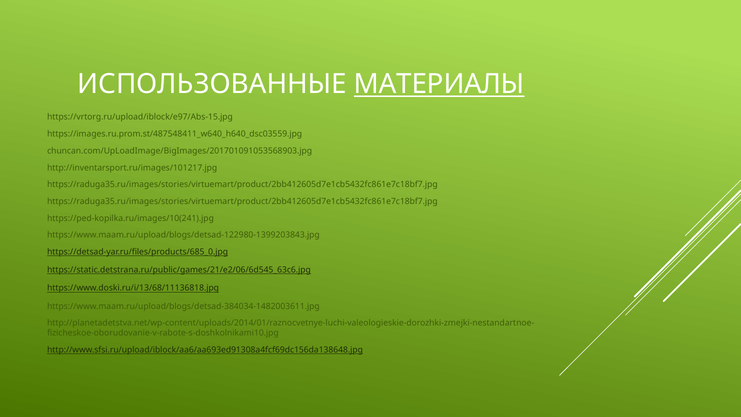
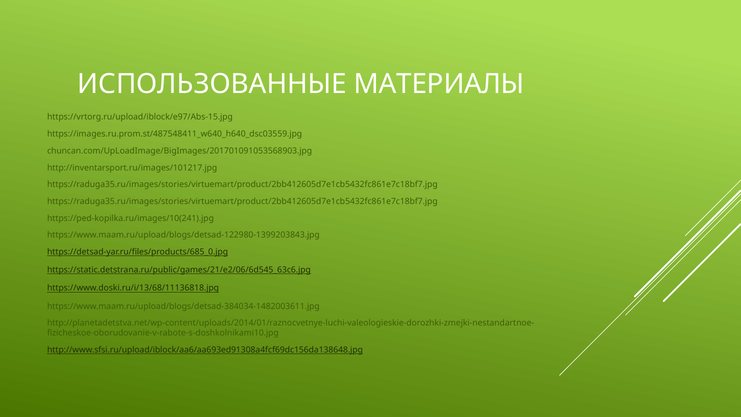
МАТЕРИАЛЫ underline: present -> none
